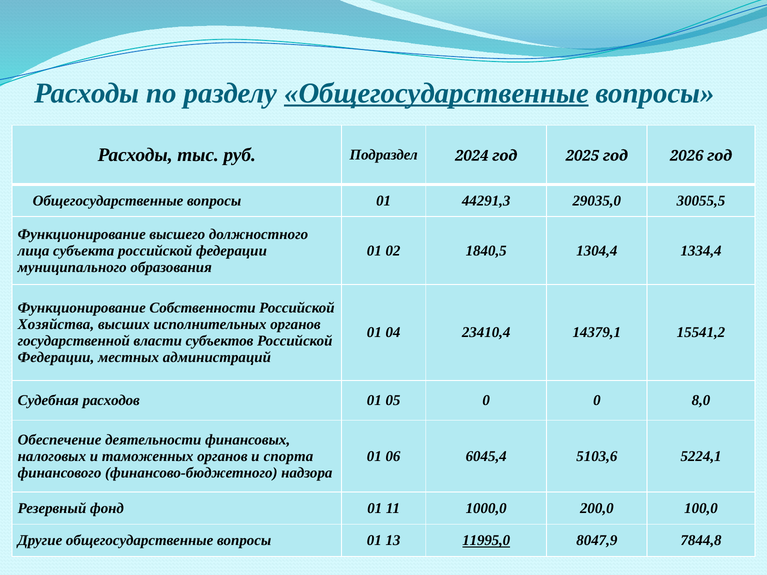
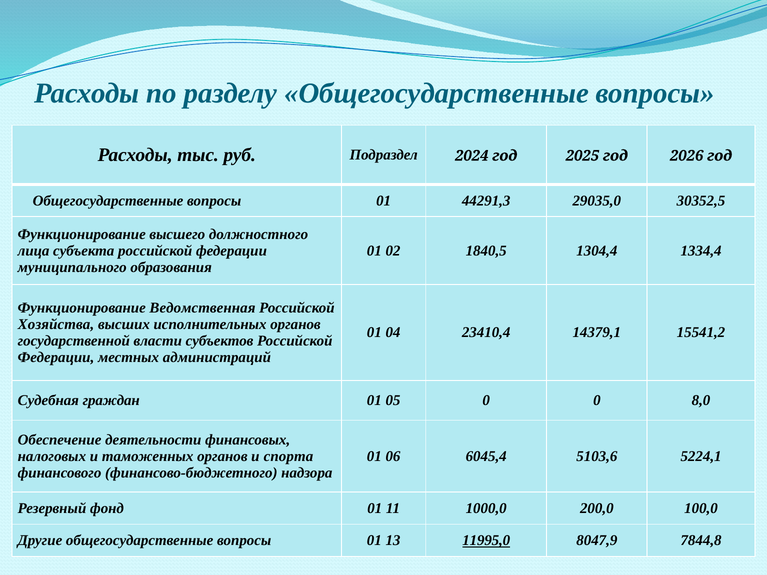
Общегосударственные at (436, 93) underline: present -> none
30055,5: 30055,5 -> 30352,5
Собственности: Собственности -> Ведомственная
расходов: расходов -> граждан
